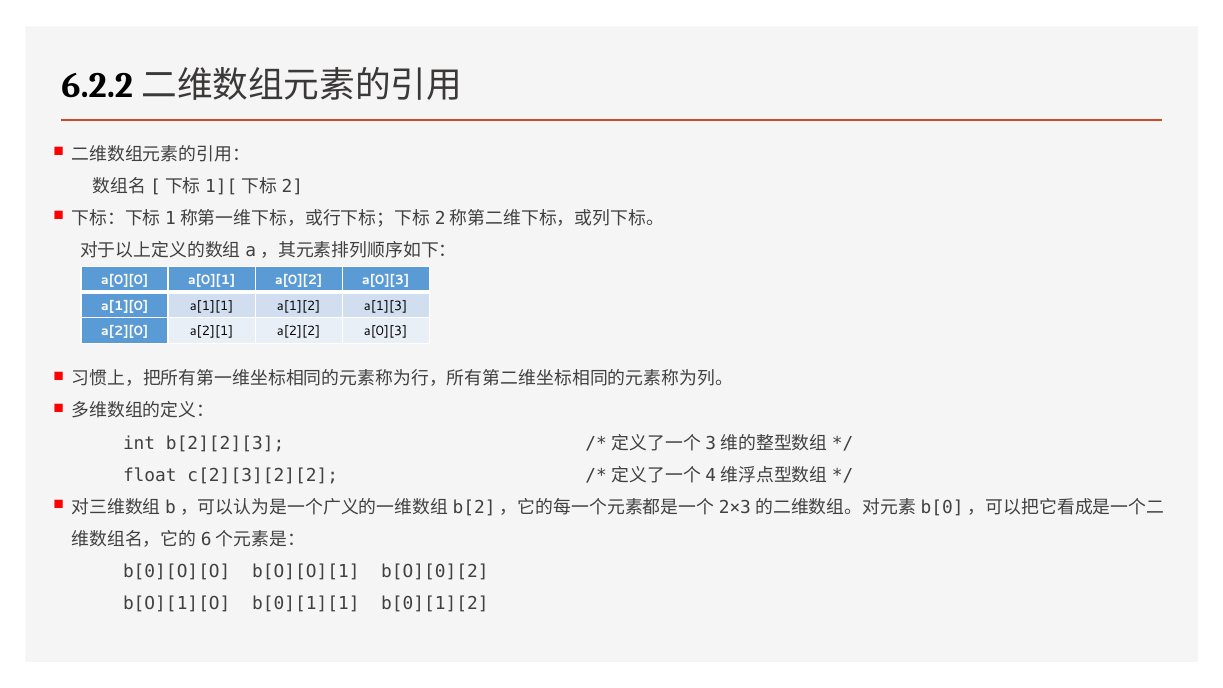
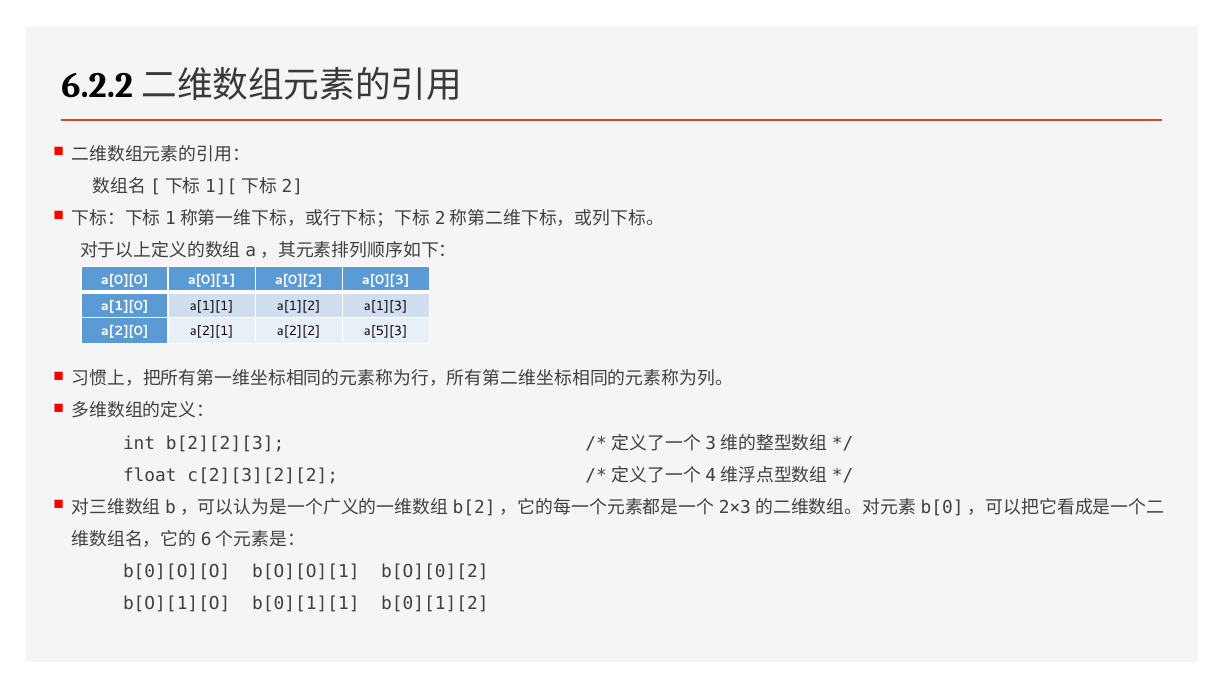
a[2][2 a[0][3: a[0][3 -> a[5][3
